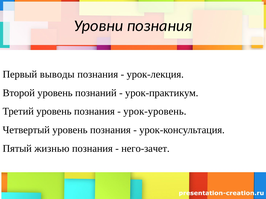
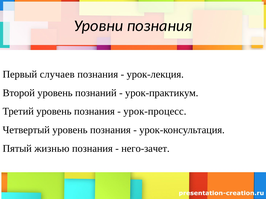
выводы: выводы -> случаев
урок-уровень: урок-уровень -> урок-процесс
